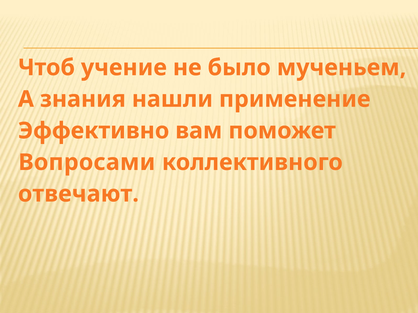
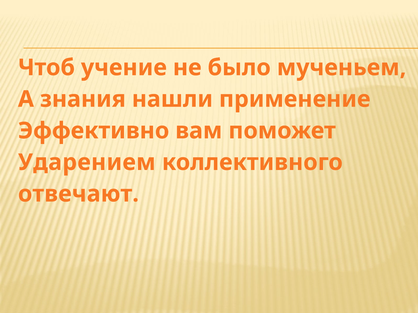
Вопросами: Вопросами -> Ударением
